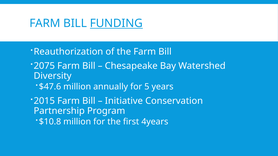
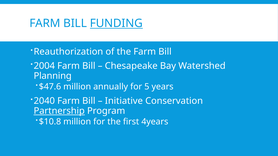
2075: 2075 -> 2004
Diversity: Diversity -> Planning
2015: 2015 -> 2040
Partnership underline: none -> present
